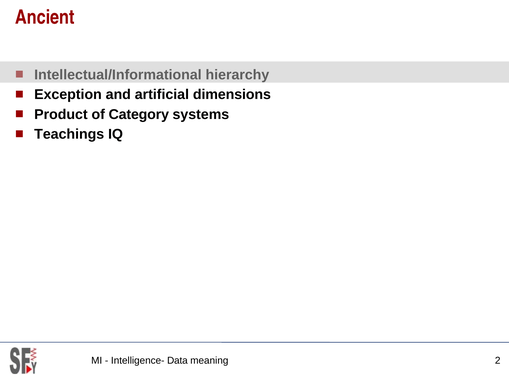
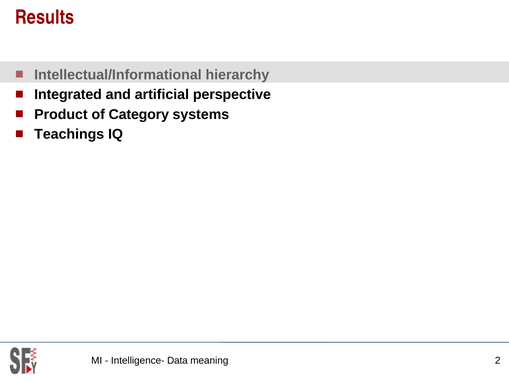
Ancient: Ancient -> Results
Exception: Exception -> Integrated
dimensions: dimensions -> perspective
